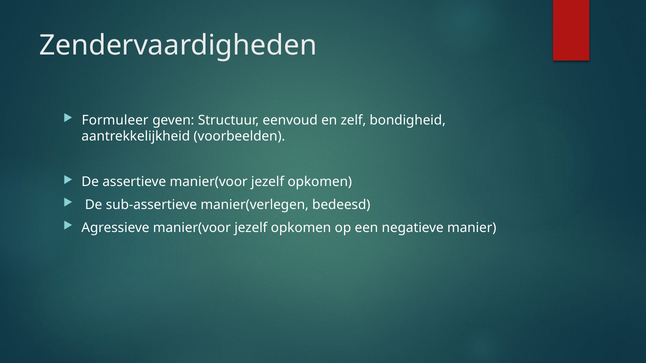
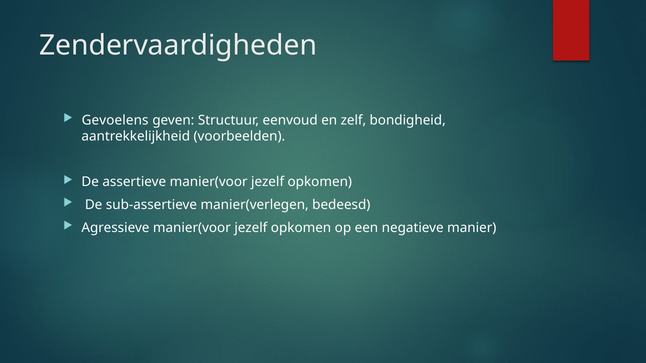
Formuleer: Formuleer -> Gevoelens
